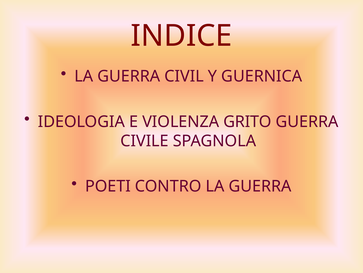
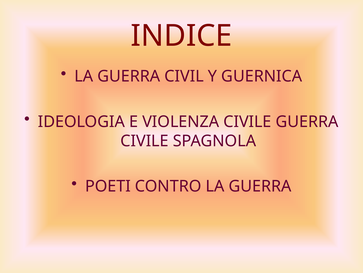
VIOLENZA GRITO: GRITO -> CIVILE
